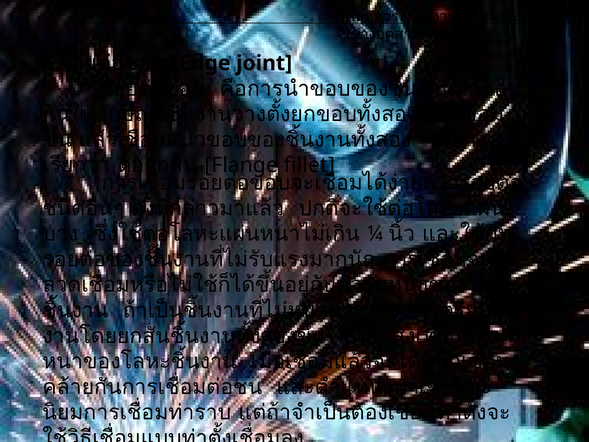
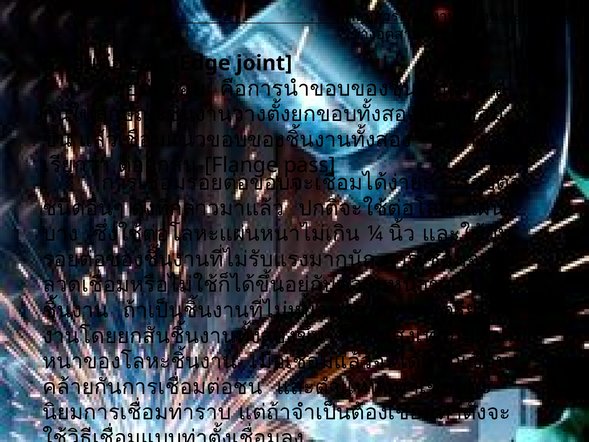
fillet: fillet -> pass
